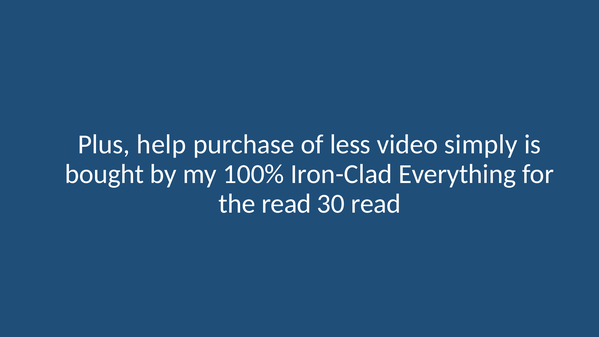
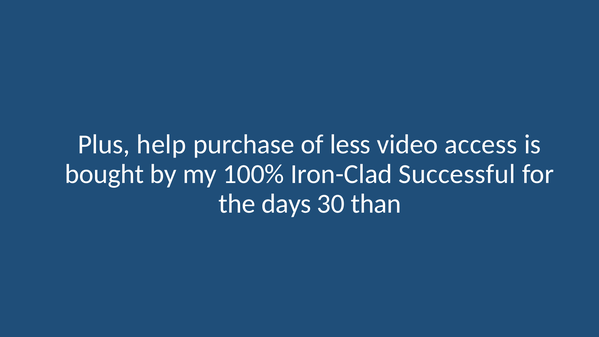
simply: simply -> access
Everything: Everything -> Successful
the read: read -> days
30 read: read -> than
